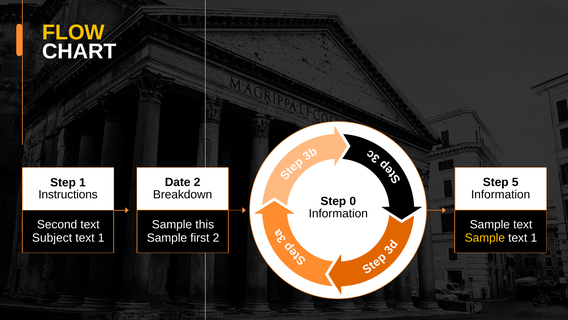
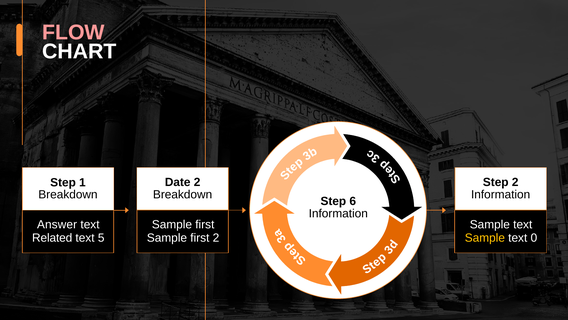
FLOW colour: yellow -> pink
Step 5: 5 -> 2
Instructions at (68, 194): Instructions -> Breakdown
0: 0 -> 6
Second: Second -> Answer
this at (205, 224): this -> first
Subject: Subject -> Related
1 at (101, 237): 1 -> 5
1 at (534, 237): 1 -> 0
